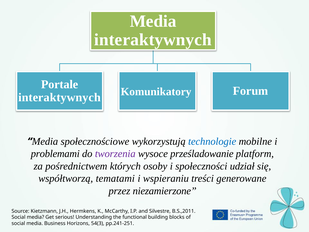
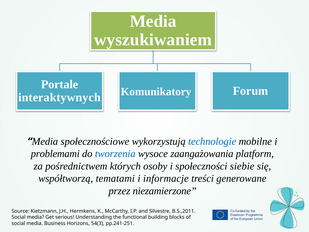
interaktywnych at (153, 40): interaktywnych -> wyszukiwaniem
tworzenia colour: purple -> blue
prześladowanie: prześladowanie -> zaangażowania
udział: udział -> siebie
wspieraniu: wspieraniu -> informacje
